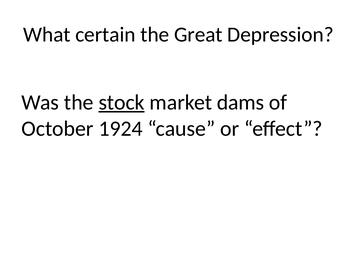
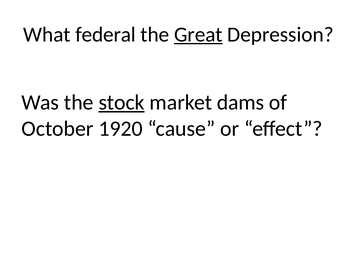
certain: certain -> federal
Great underline: none -> present
1924: 1924 -> 1920
